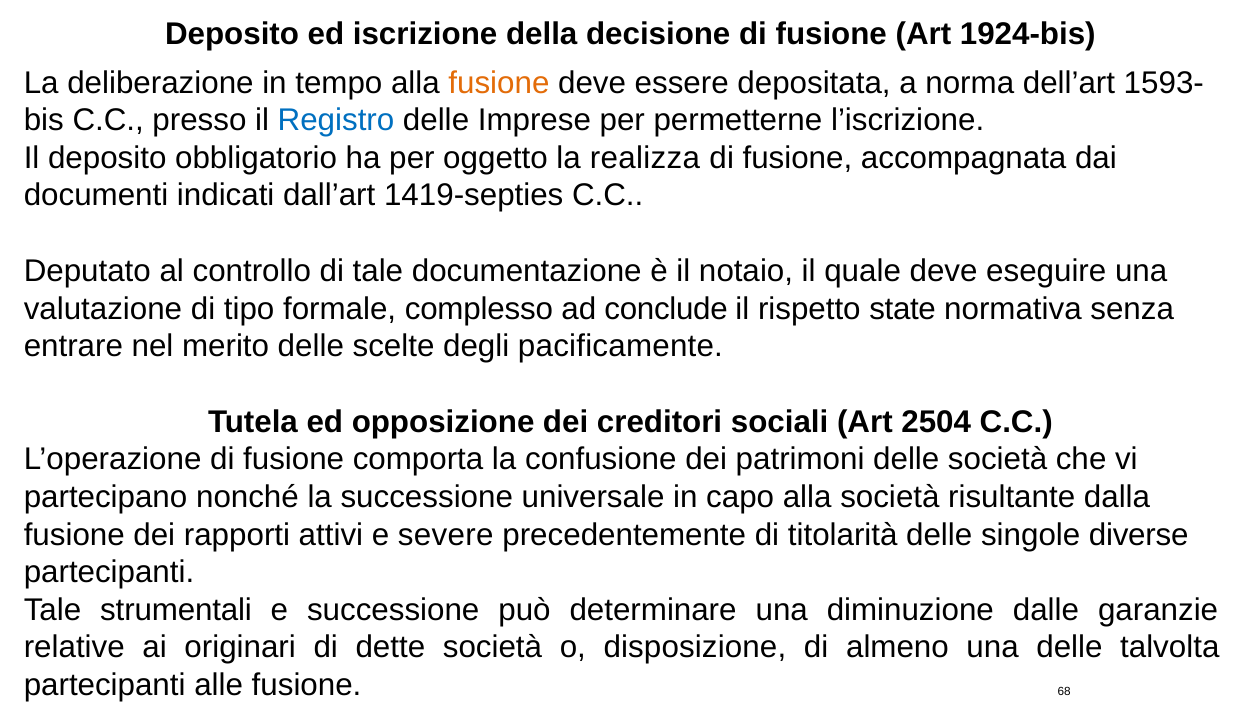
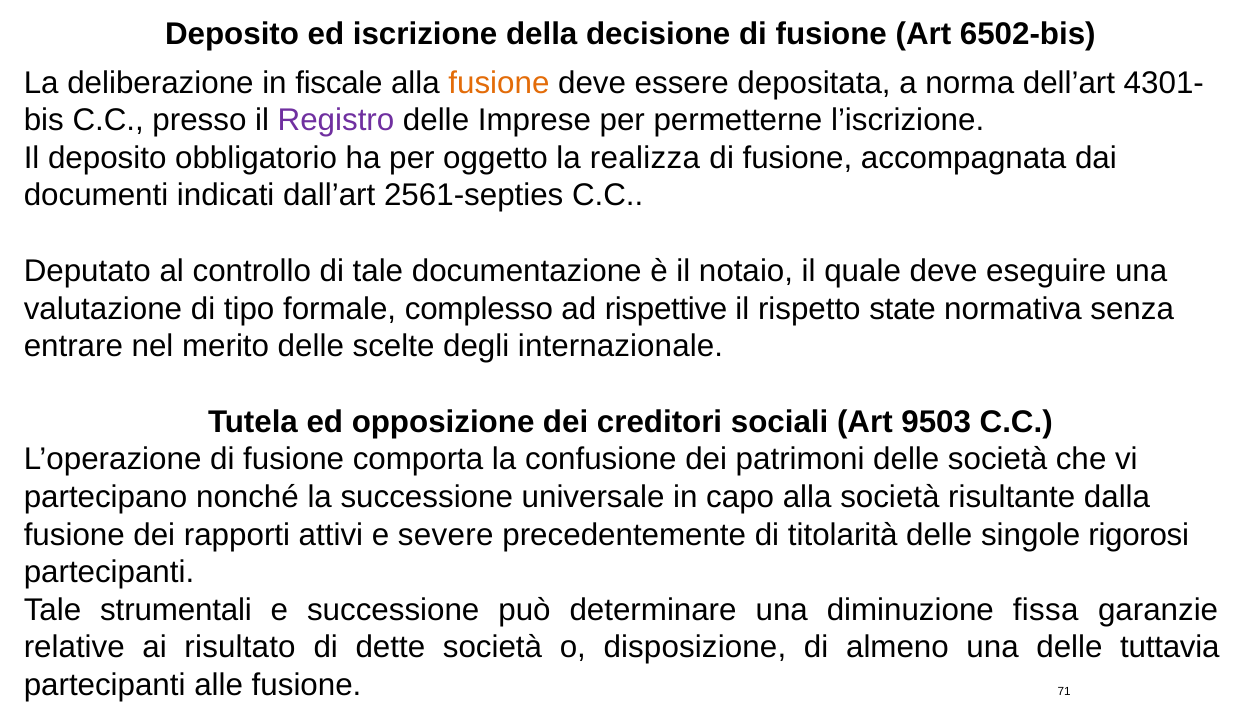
1924-bis: 1924-bis -> 6502-bis
tempo: tempo -> fiscale
1593-: 1593- -> 4301-
Registro colour: blue -> purple
1419-septies: 1419-septies -> 2561-septies
conclude: conclude -> rispettive
pacificamente: pacificamente -> internazionale
2504: 2504 -> 9503
diverse: diverse -> rigorosi
dalle: dalle -> fissa
originari: originari -> risultato
talvolta: talvolta -> tuttavia
68: 68 -> 71
